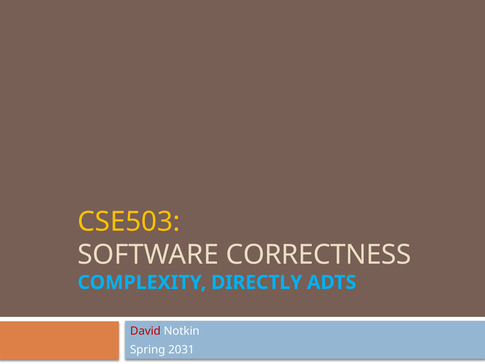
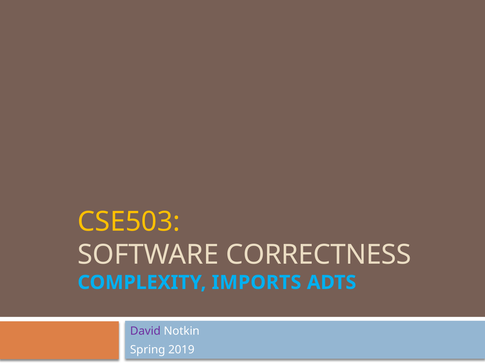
DIRECTLY: DIRECTLY -> IMPORTS
David colour: red -> purple
2031: 2031 -> 2019
